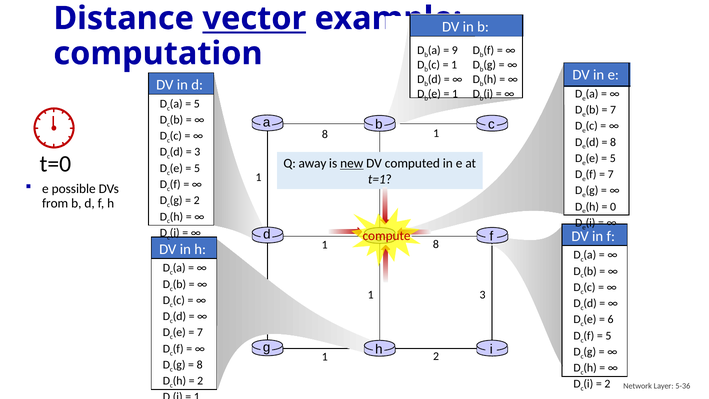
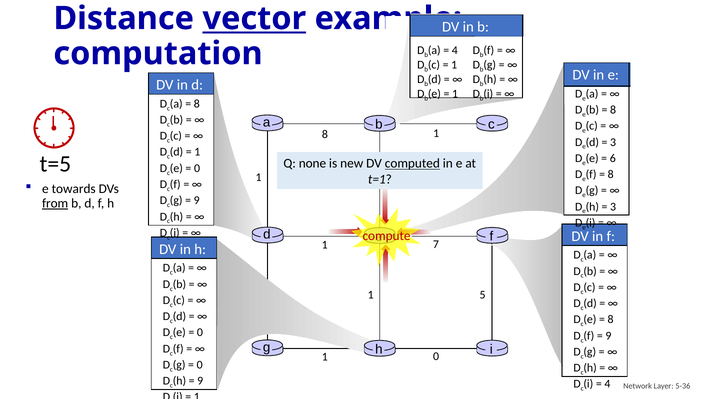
9 at (455, 50): 9 -> 4
5 at (197, 104): 5 -> 8
7 at (613, 110): 7 -> 8
8 at (613, 142): 8 -> 3
3 at (197, 152): 3 -> 1
5 at (613, 158): 5 -> 6
t=0: t=0 -> t=5
away: away -> none
new underline: present -> none
computed underline: none -> present
5 at (197, 168): 5 -> 0
7 at (611, 174): 7 -> 8
possible: possible -> towards
2 at (197, 200): 2 -> 9
from underline: none -> present
0 at (613, 207): 0 -> 3
8 at (436, 244): 8 -> 7
3 at (483, 295): 3 -> 5
6 at (611, 319): 6 -> 8
7 at (200, 332): 7 -> 0
5 at (608, 335): 5 -> 9
2 at (436, 356): 2 -> 0
8 at (200, 365): 8 -> 0
2 at (200, 381): 2 -> 9
2 at (607, 384): 2 -> 4
